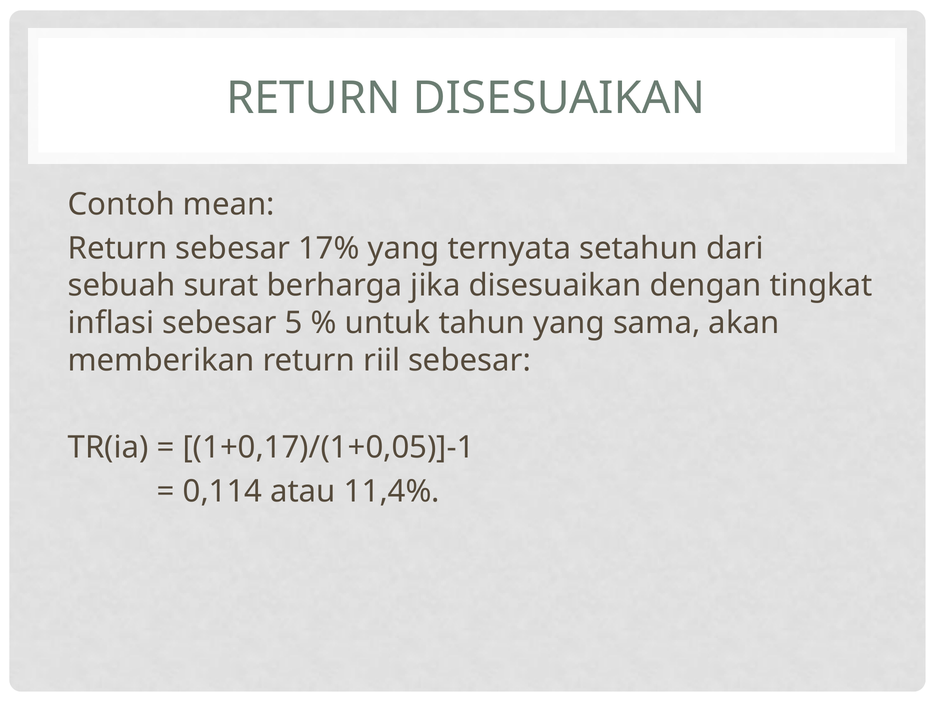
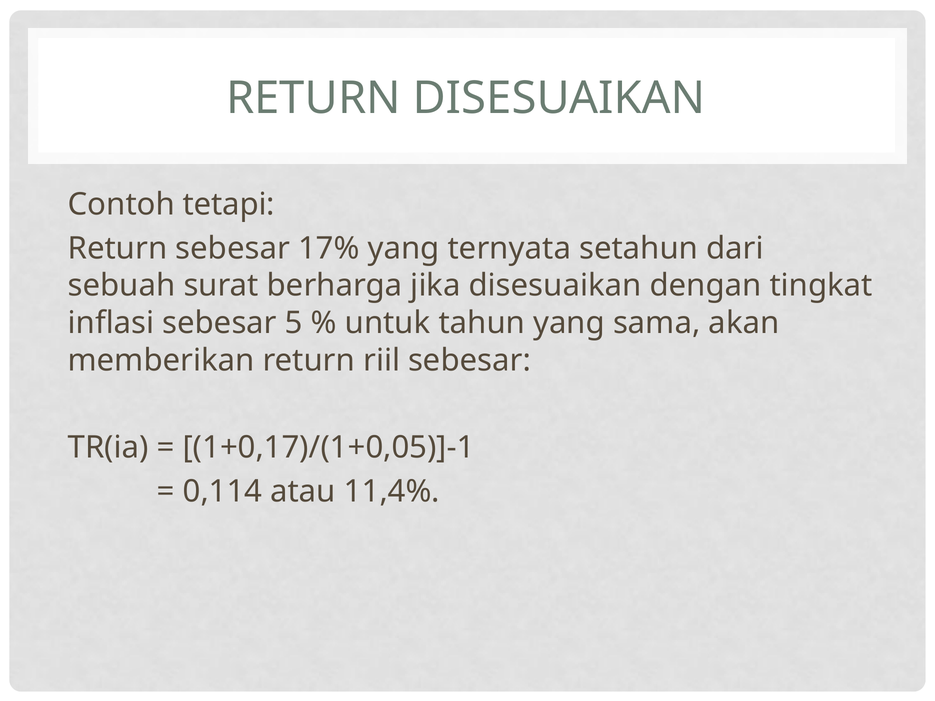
mean: mean -> tetapi
